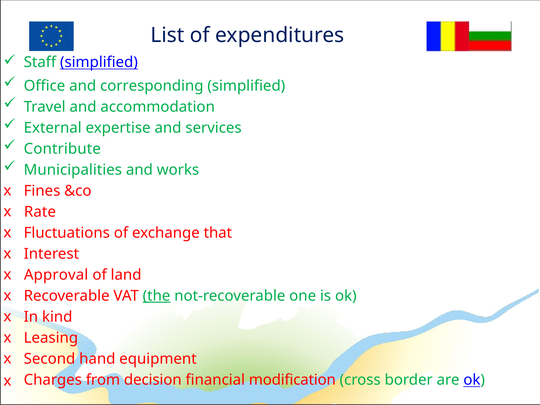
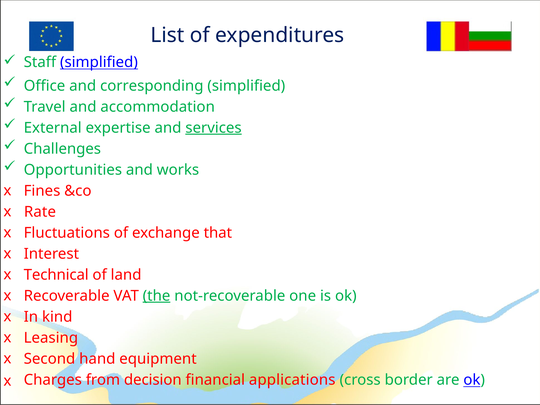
services underline: none -> present
Contribute: Contribute -> Challenges
Municipalities: Municipalities -> Opportunities
Approval: Approval -> Technical
modification: modification -> applications
